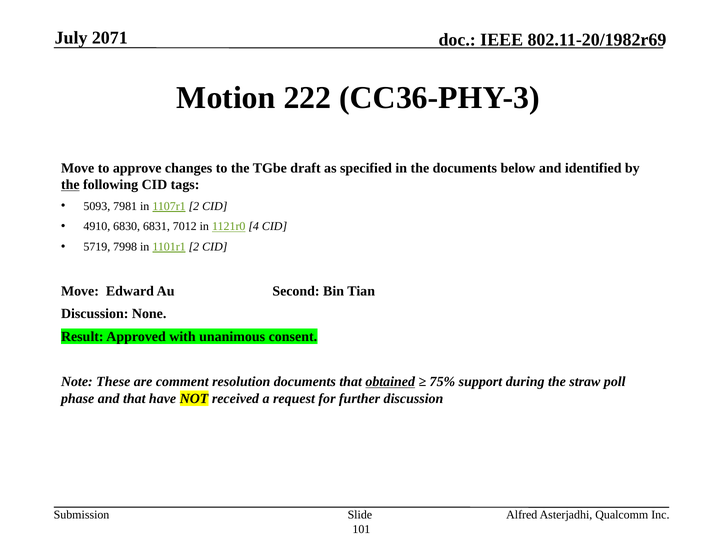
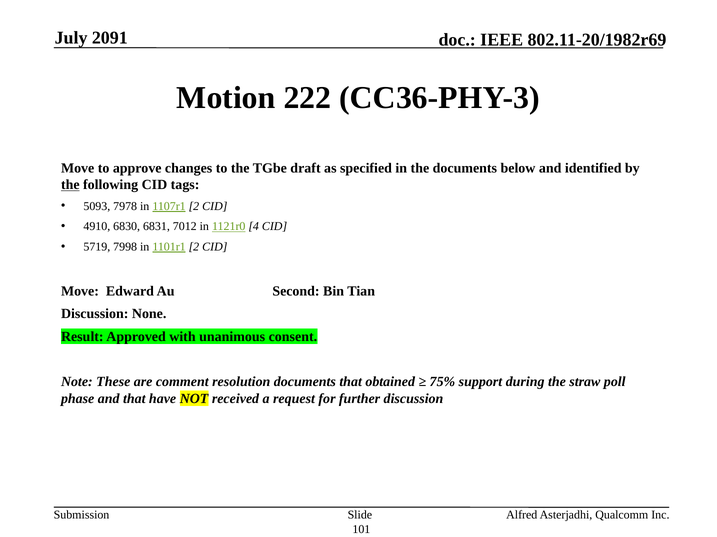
2071: 2071 -> 2091
7981: 7981 -> 7978
obtained underline: present -> none
